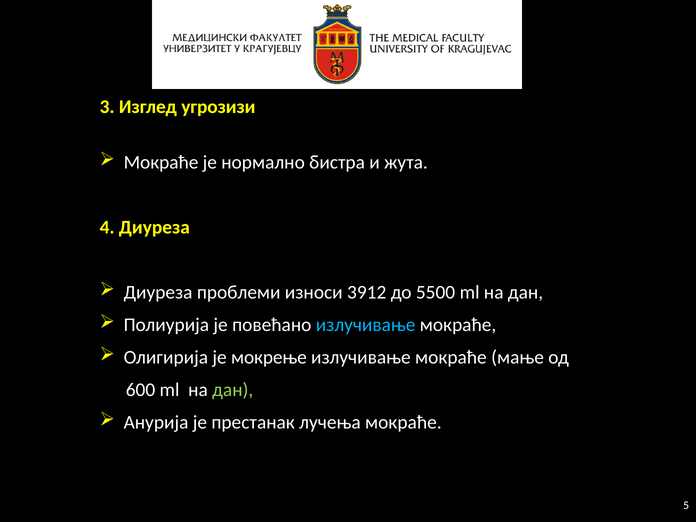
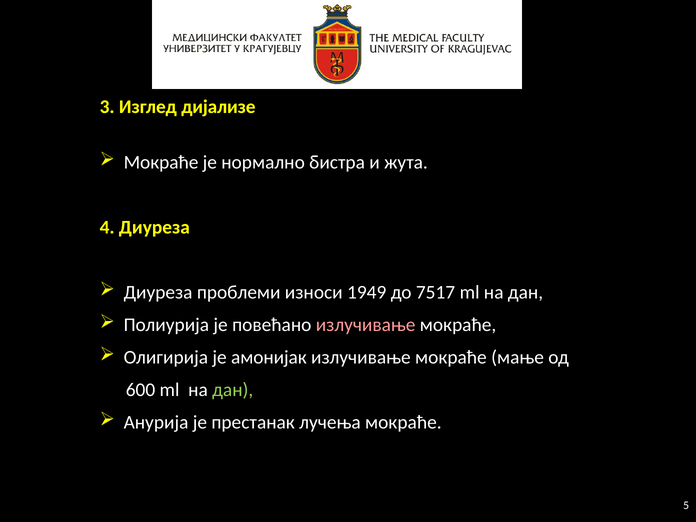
угрозизи: угрозизи -> дијализе
3912: 3912 -> 1949
5500: 5500 -> 7517
излучивање at (366, 325) colour: light blue -> pink
мокрење: мокрење -> амонијак
